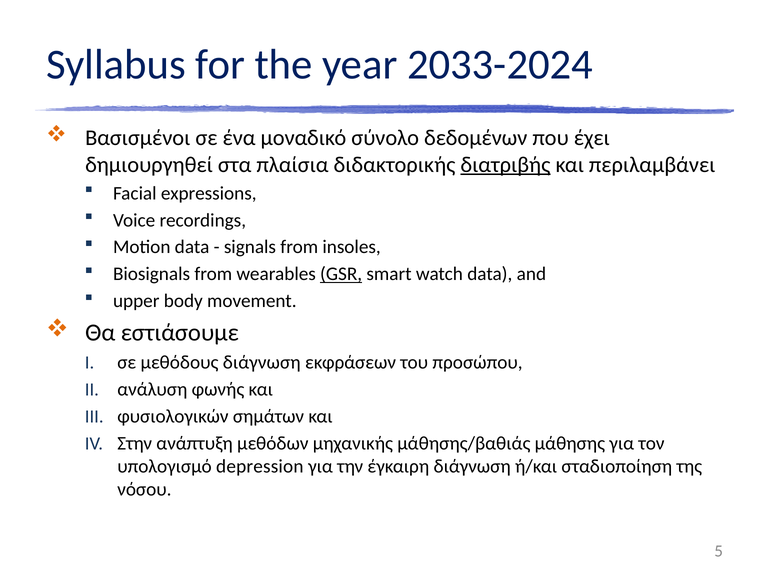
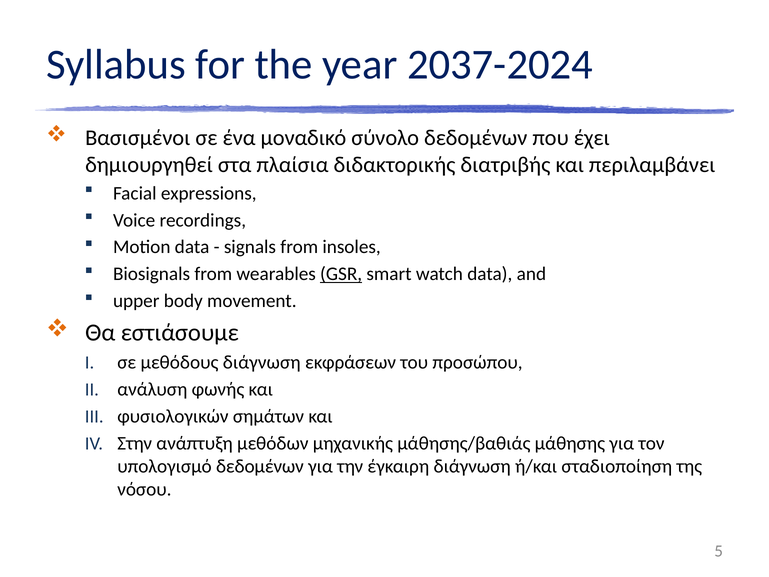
2033-2024: 2033-2024 -> 2037-2024
διατριβής underline: present -> none
υπολογισμό depression: depression -> δεδομένων
